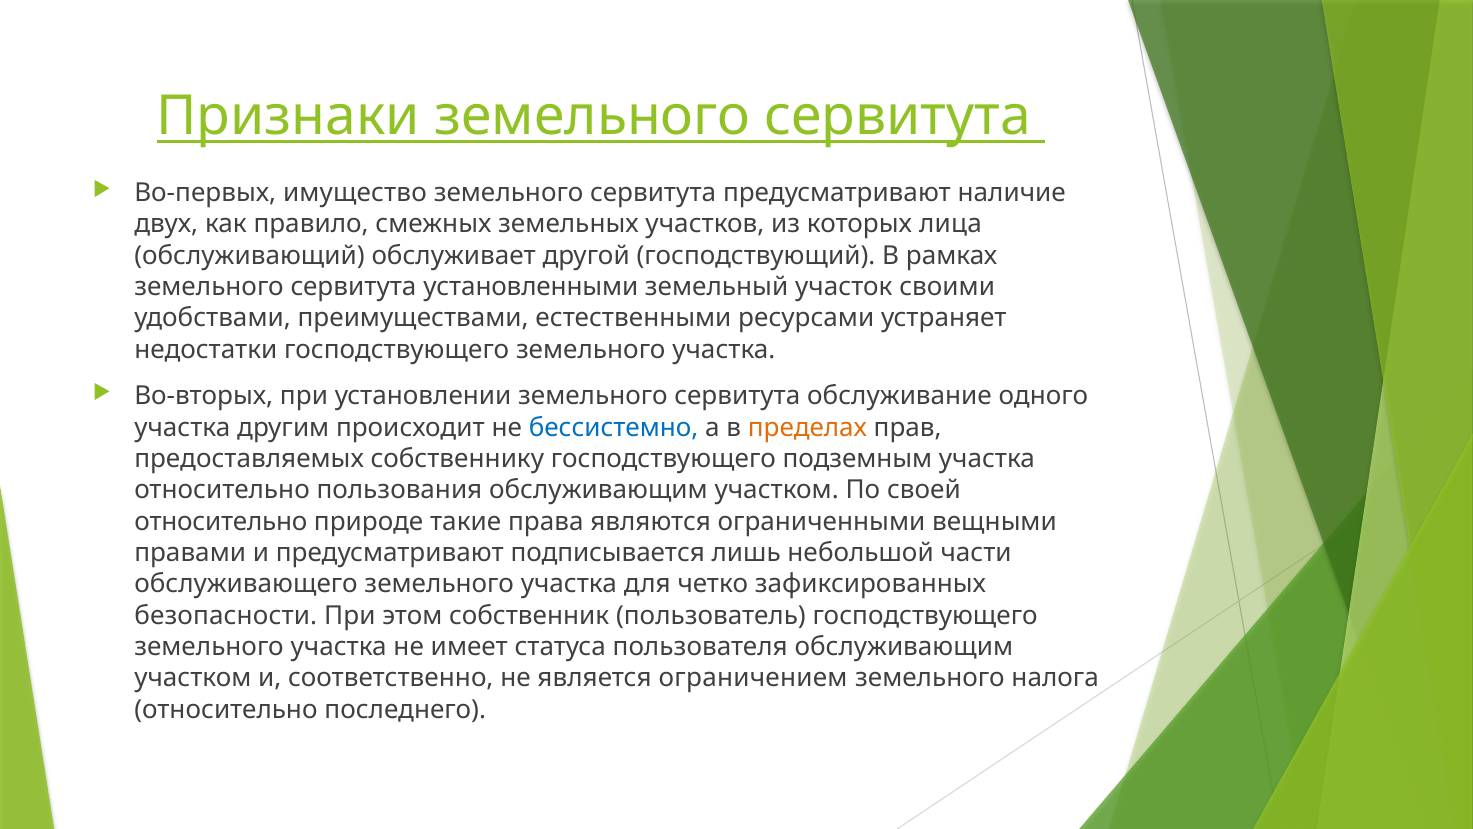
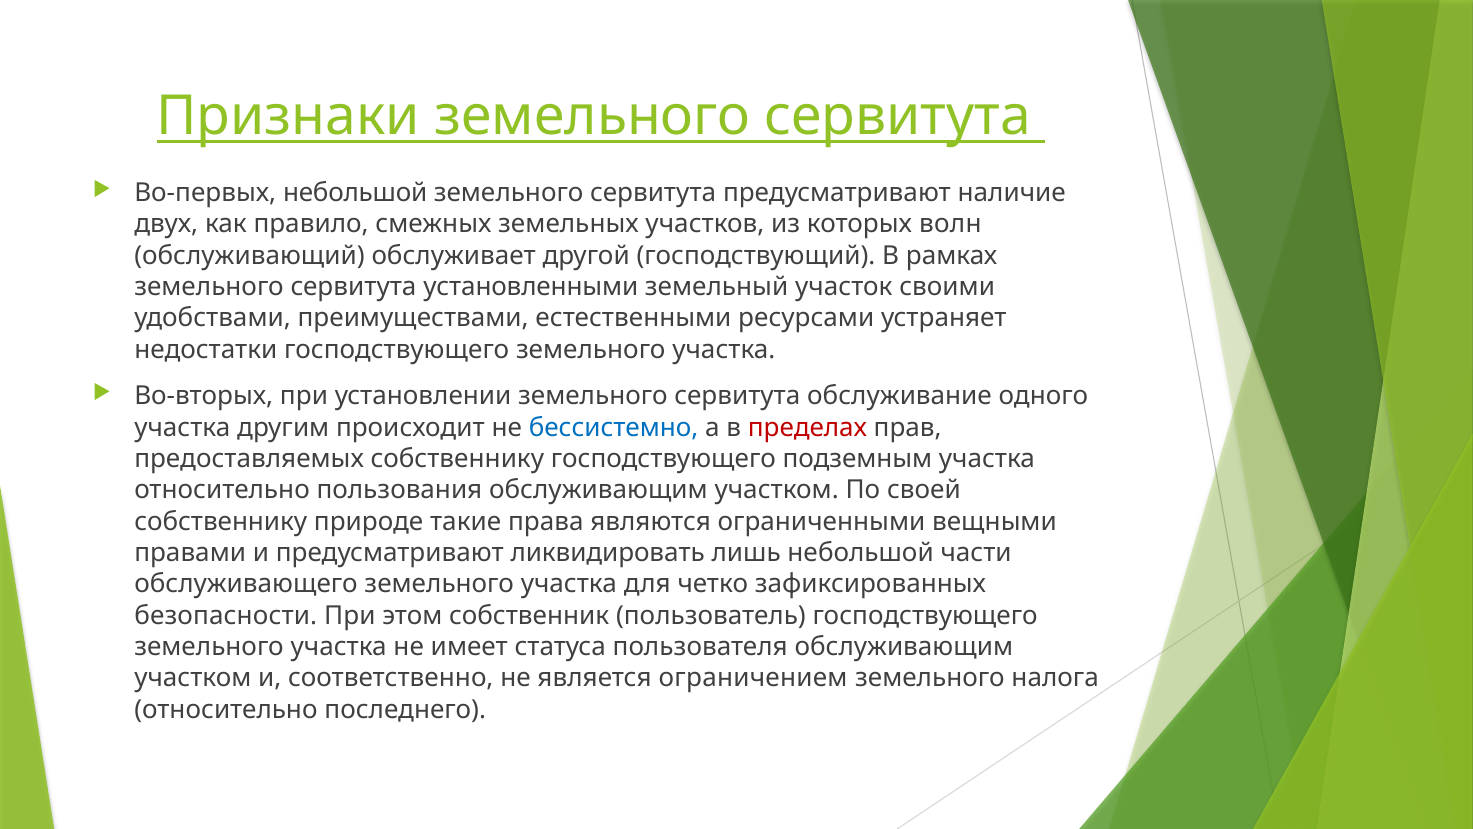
Во-первых имущество: имущество -> небольшой
лица: лица -> волн
пределах colour: orange -> red
относительно at (221, 521): относительно -> собственнику
подписывается: подписывается -> ликвидировать
